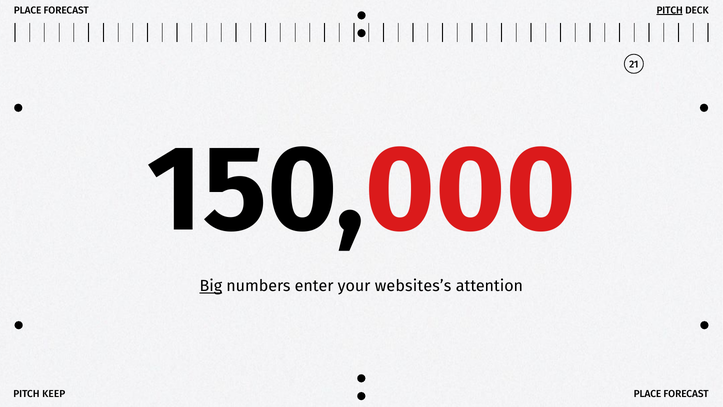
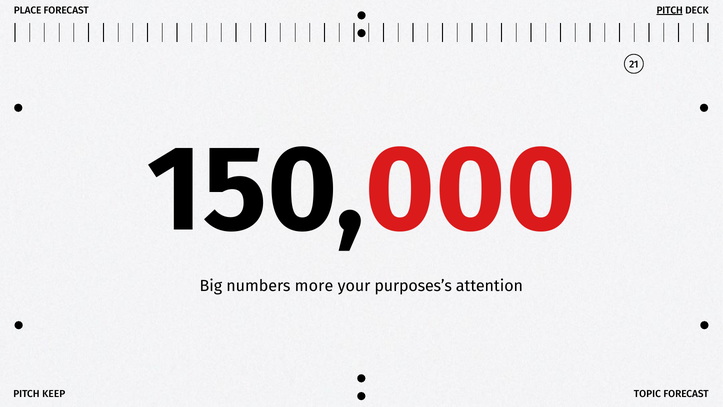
Big underline: present -> none
enter: enter -> more
websites’s: websites’s -> purposes’s
PLACE at (647, 394): PLACE -> TOPIC
